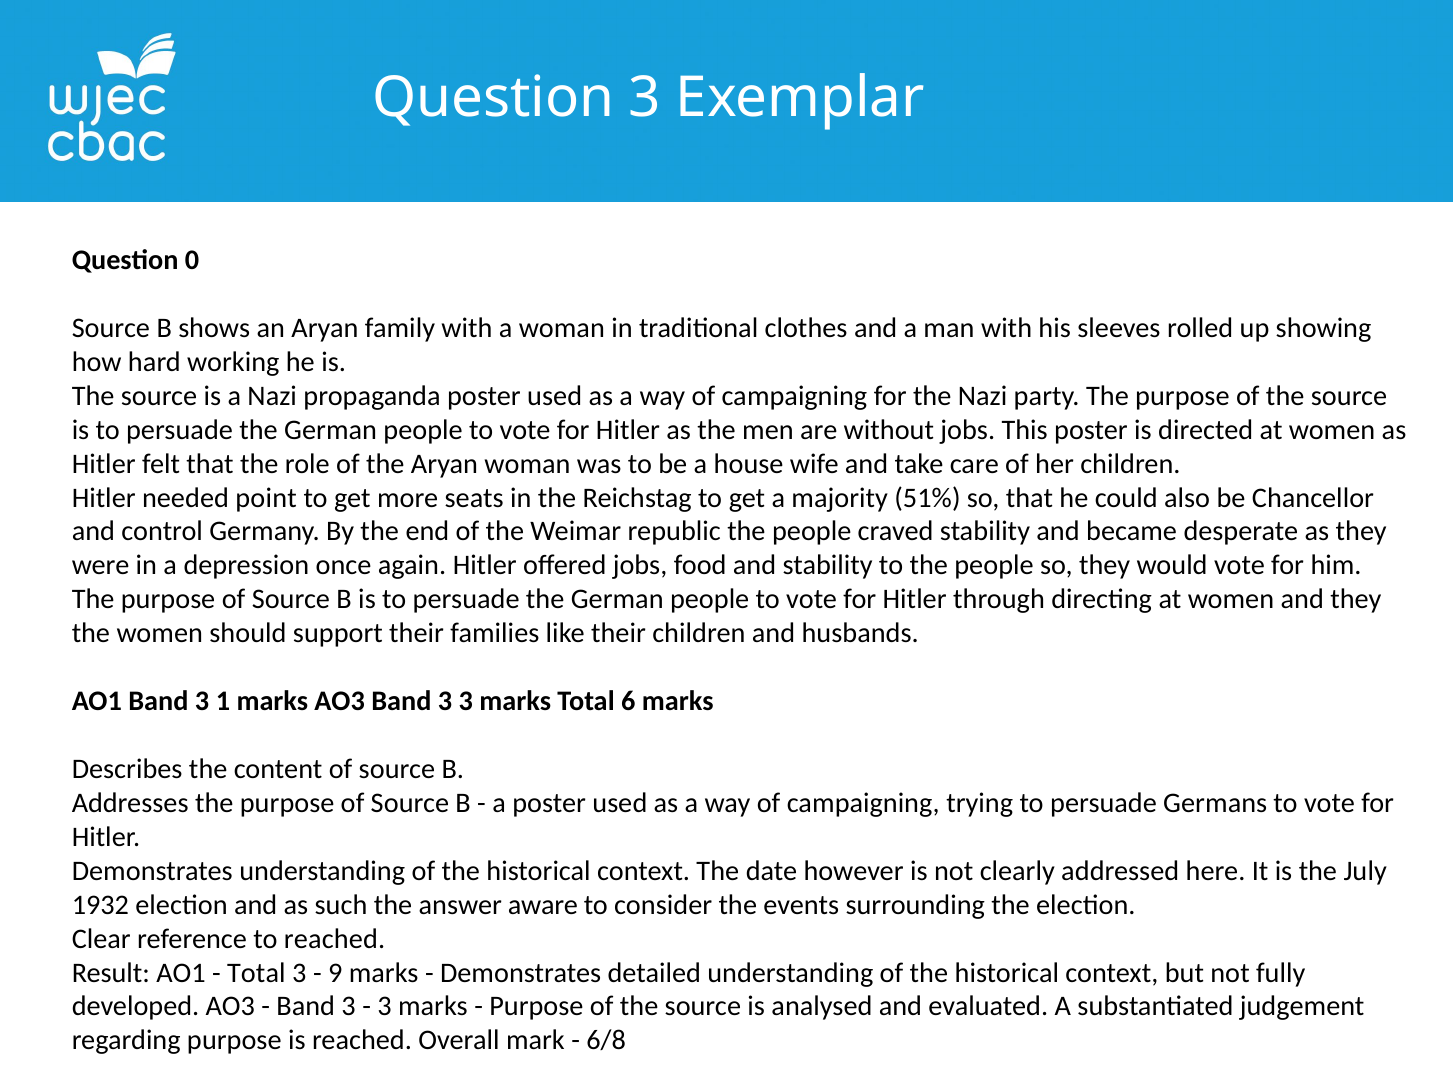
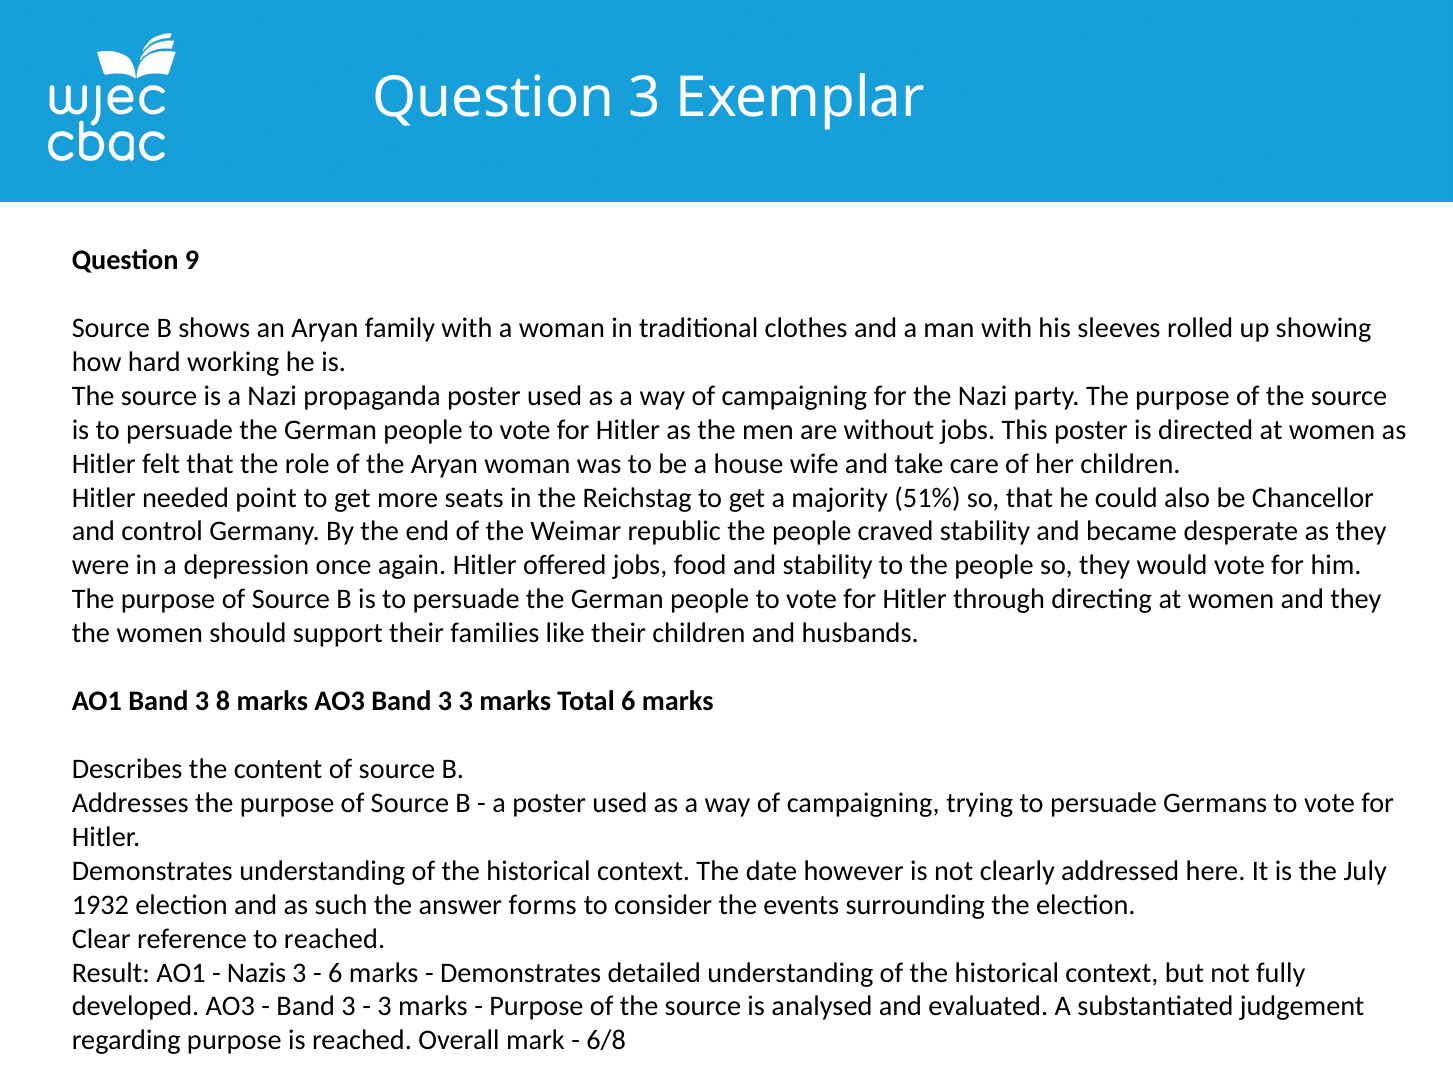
0: 0 -> 9
1: 1 -> 8
aware: aware -> forms
Total at (256, 972): Total -> Nazis
9 at (335, 972): 9 -> 6
